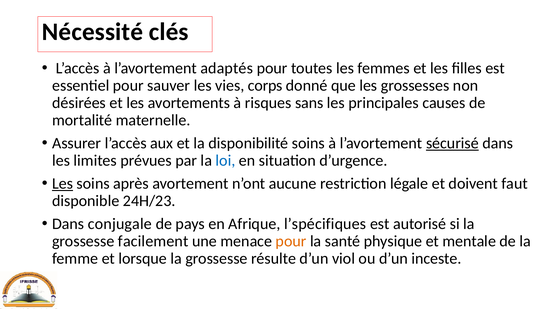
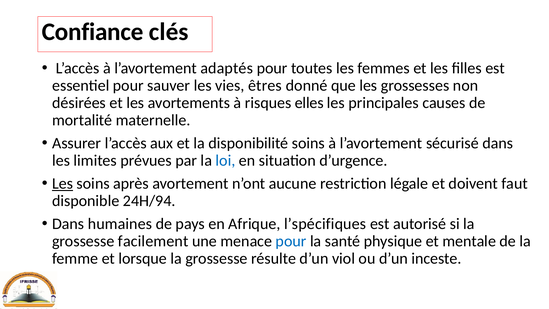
Nécessité: Nécessité -> Confiance
corps: corps -> êtres
sans: sans -> elles
sécurisé underline: present -> none
24H/23: 24H/23 -> 24H/94
conjugale: conjugale -> humaines
pour at (291, 241) colour: orange -> blue
